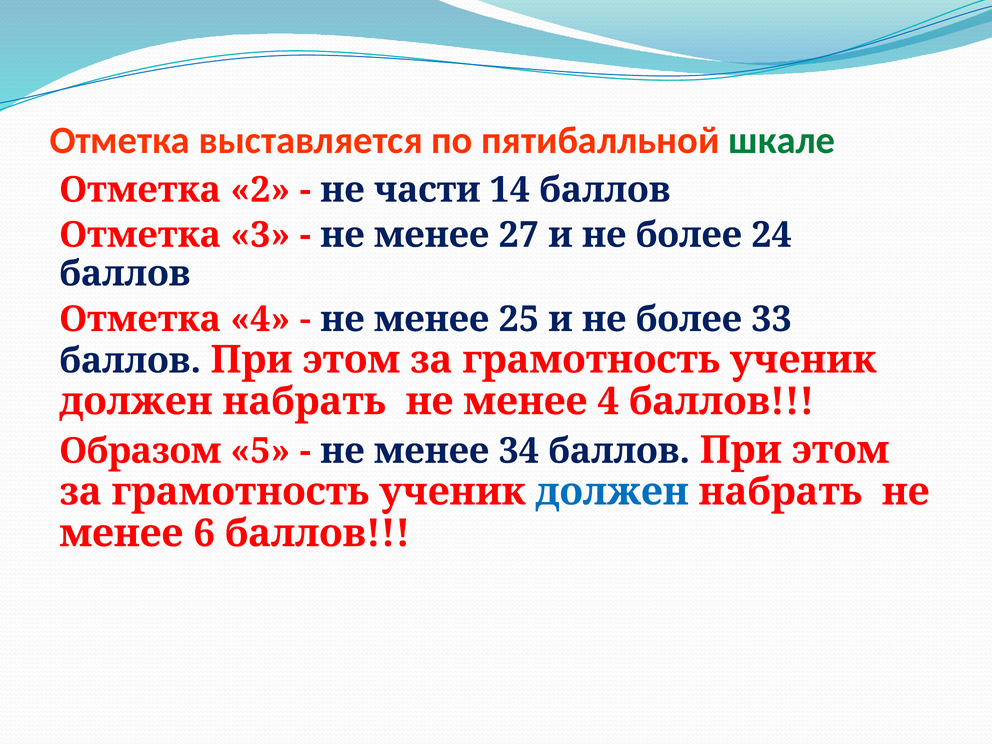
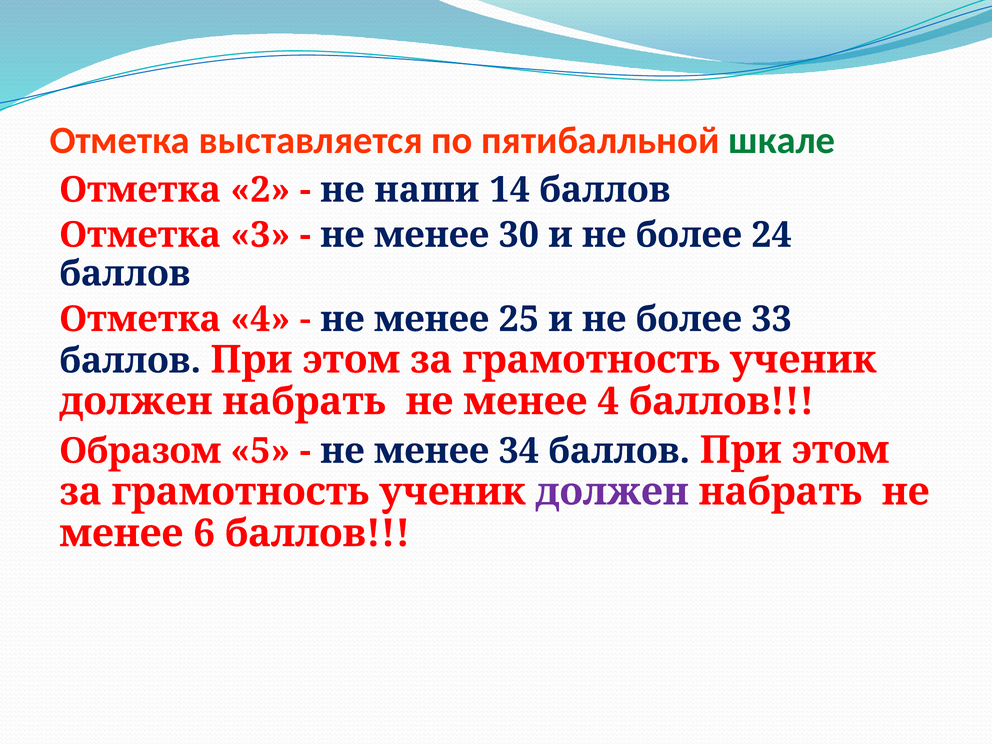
части: части -> наши
27: 27 -> 30
должен at (612, 492) colour: blue -> purple
